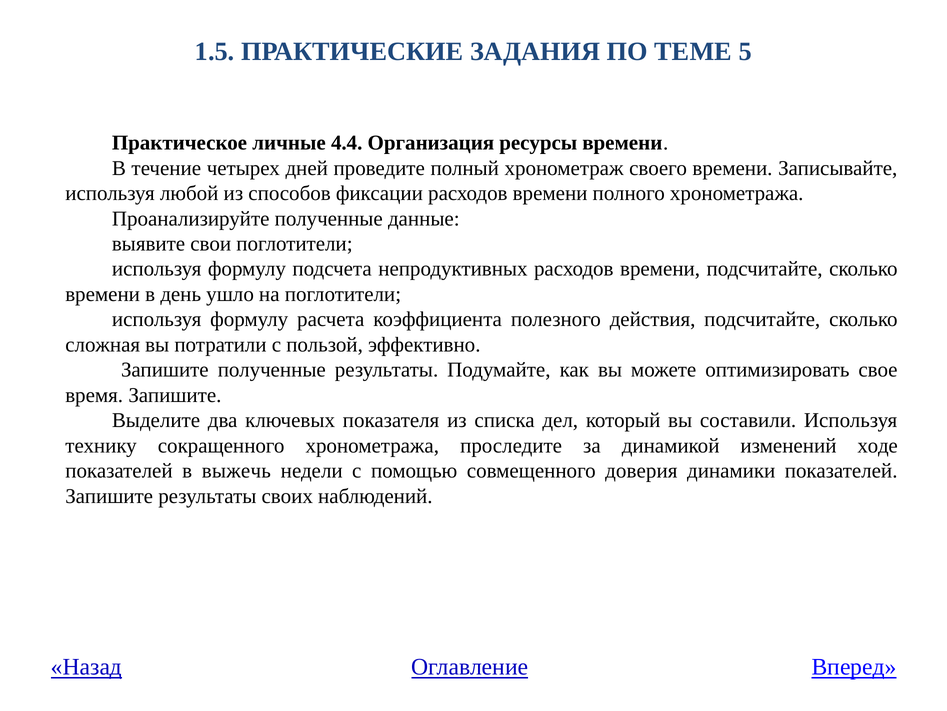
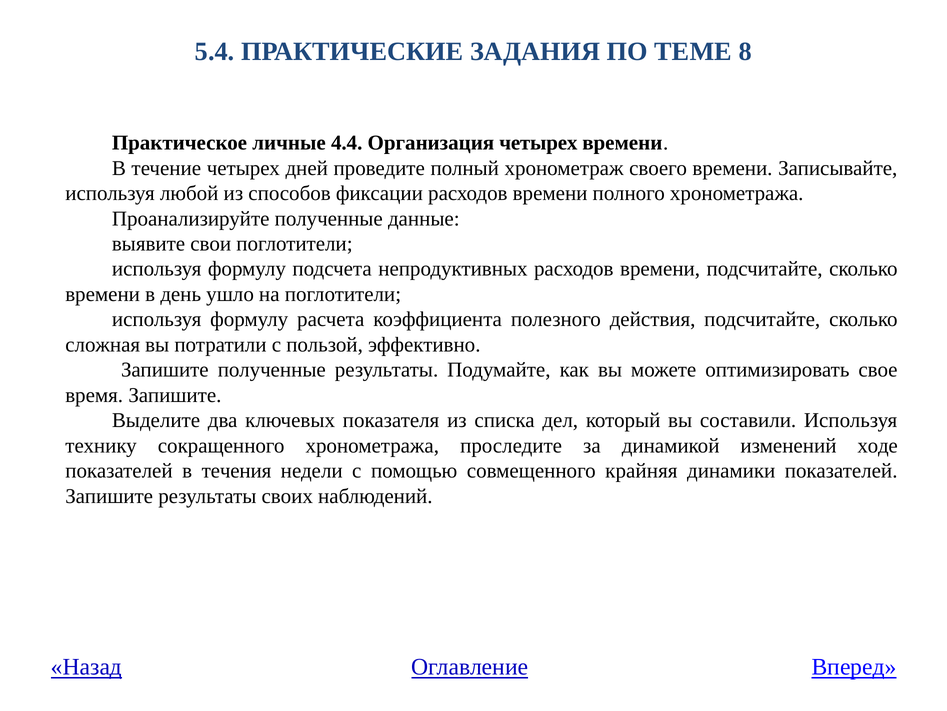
1.5: 1.5 -> 5.4
5: 5 -> 8
Организация ресурсы: ресурсы -> четырех
выжечь: выжечь -> течения
доверия: доверия -> крайняя
